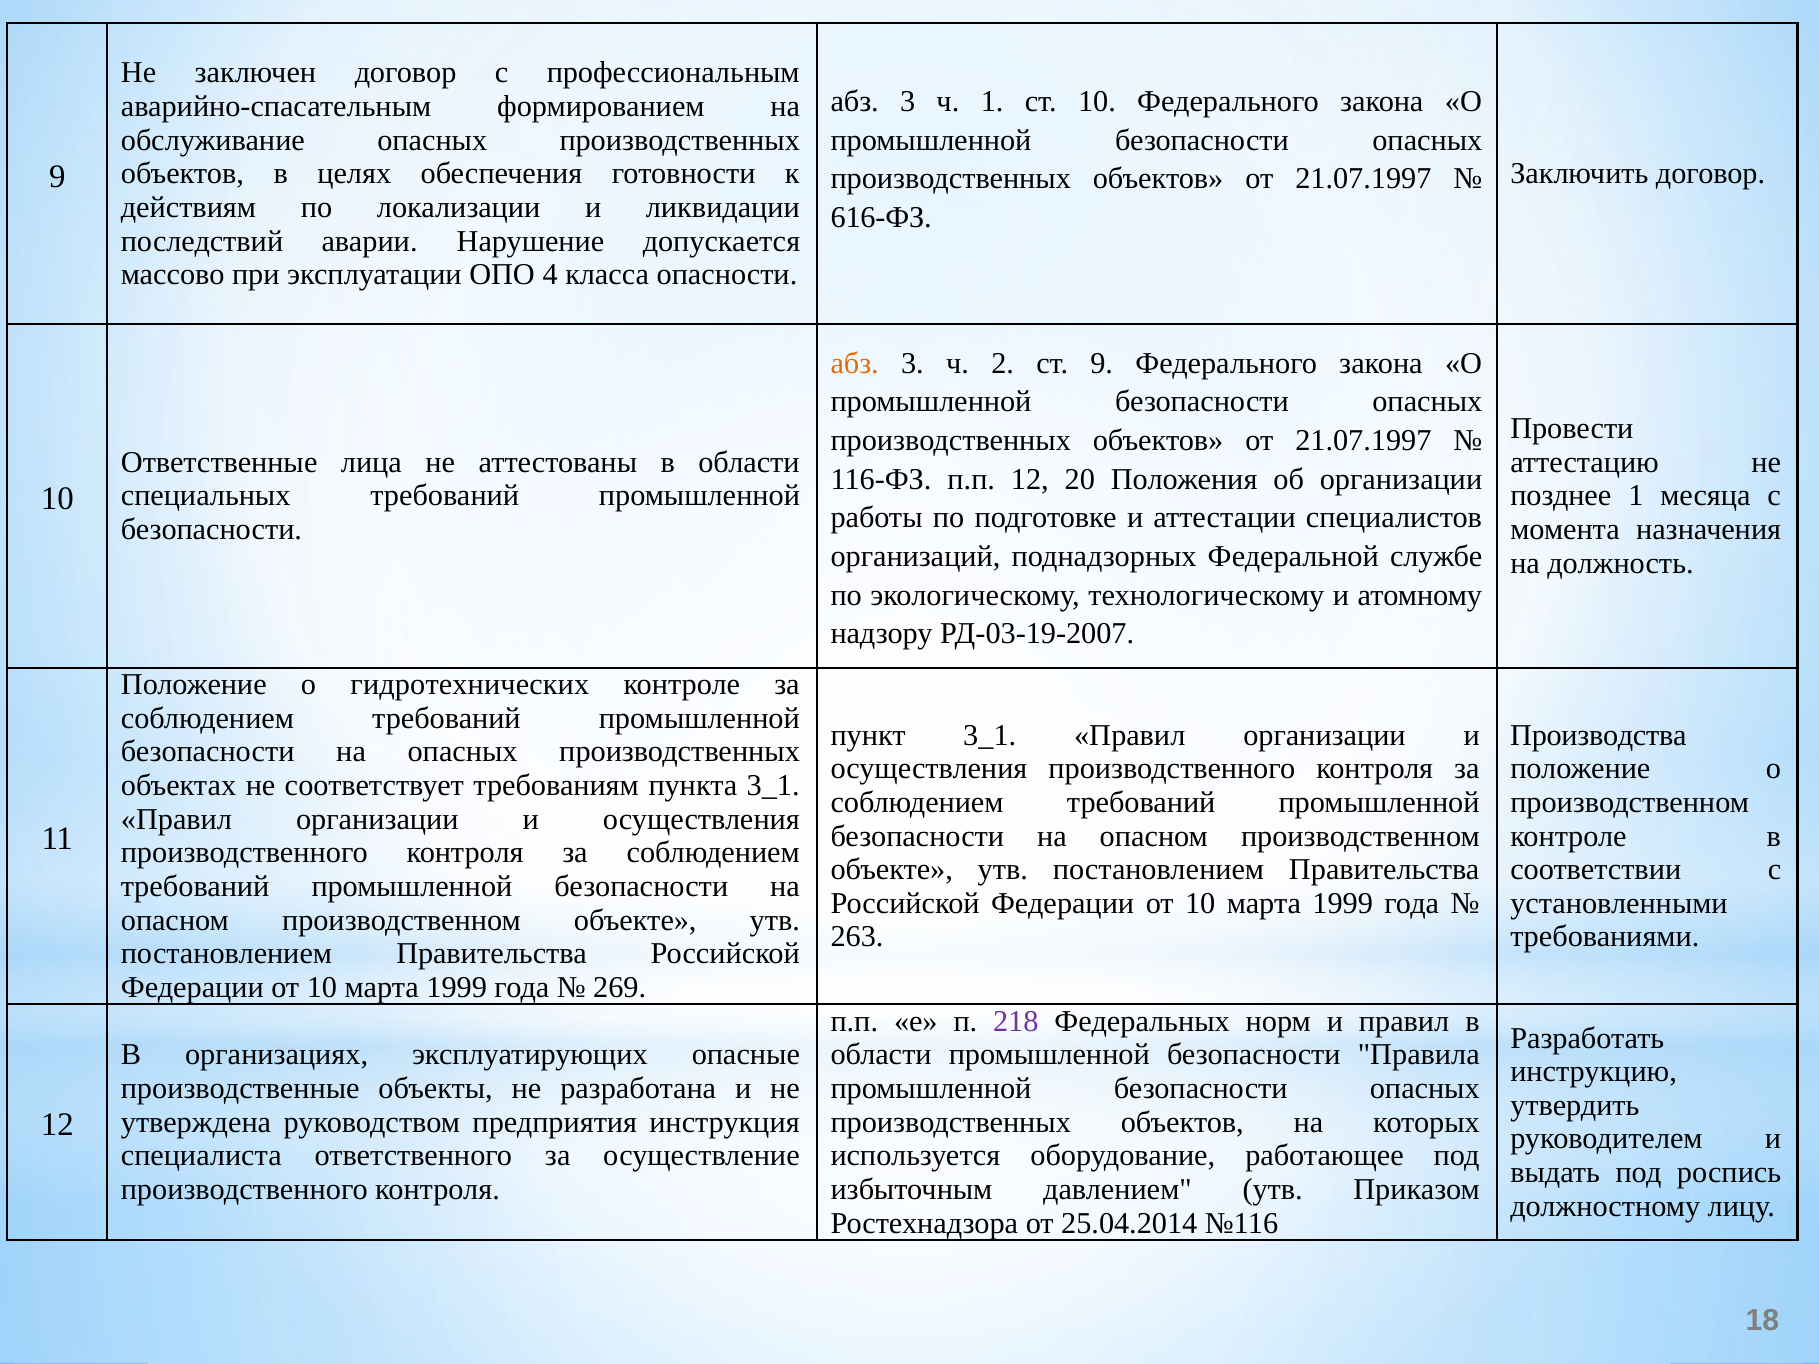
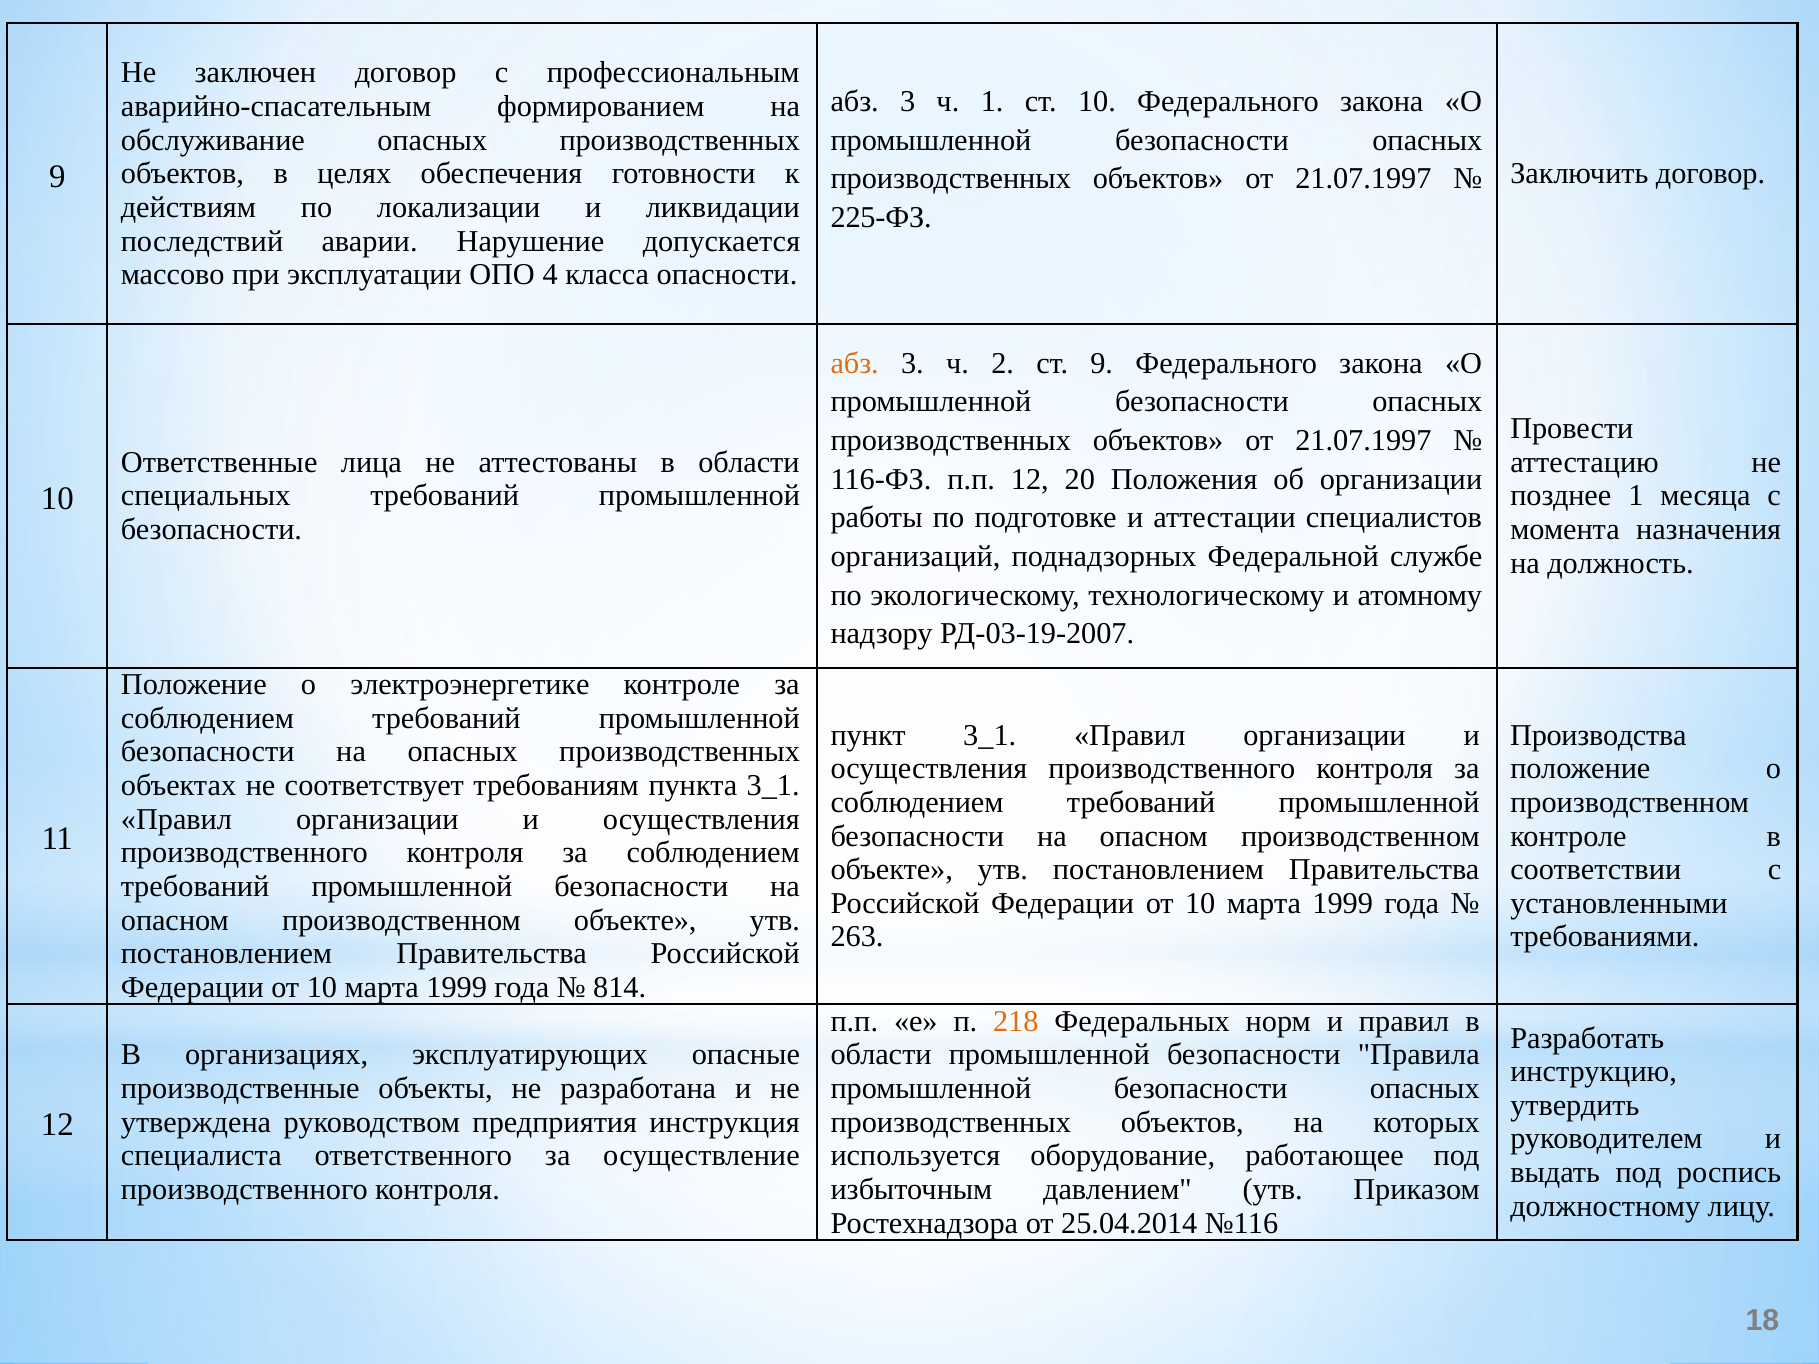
616-ФЗ: 616-ФЗ -> 225-ФЗ
гидротехнических: гидротехнических -> электроэнергетике
269: 269 -> 814
218 colour: purple -> orange
